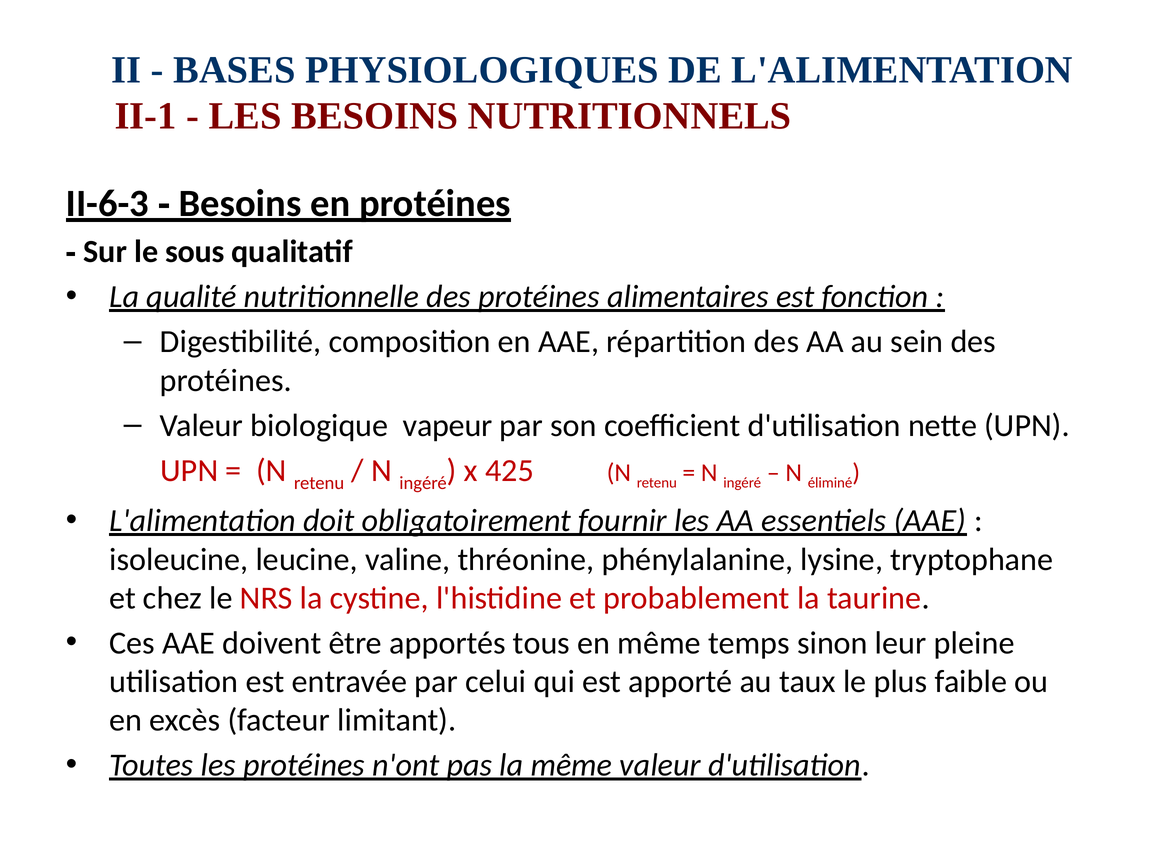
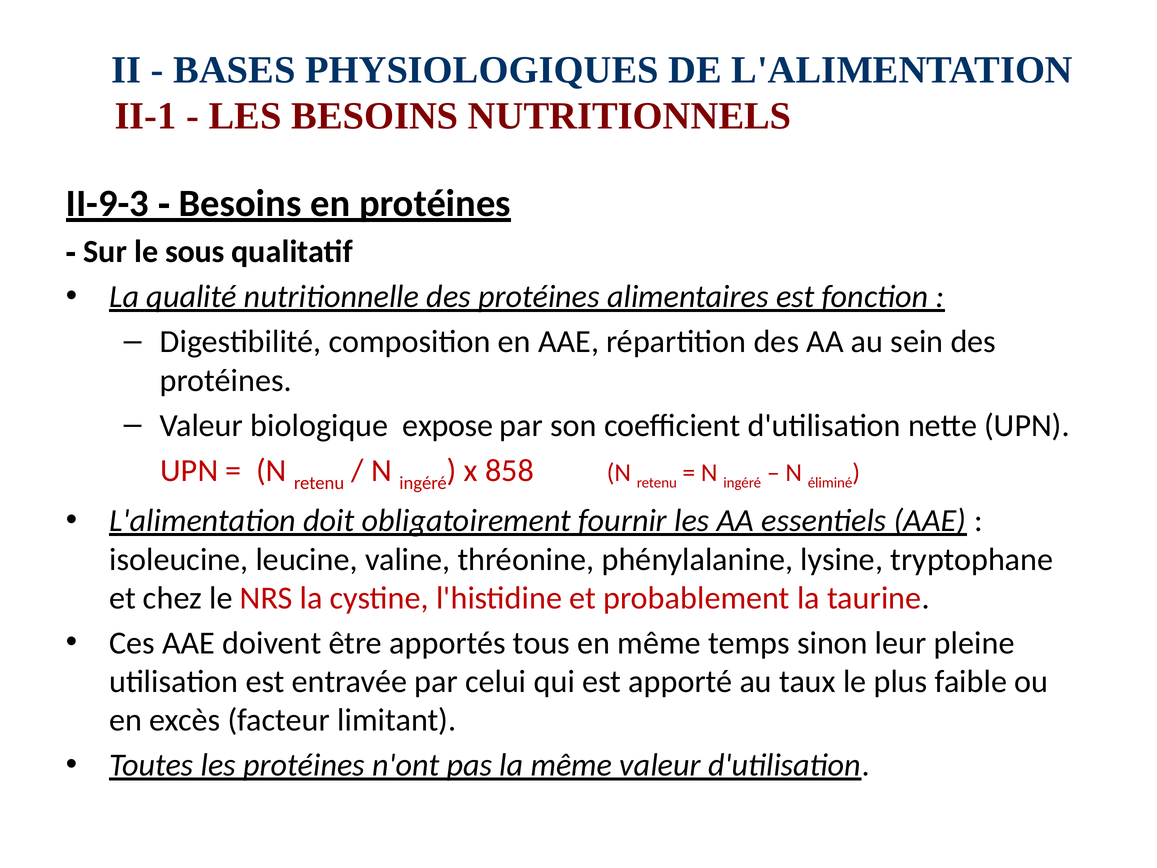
II-6-3: II-6-3 -> II-9-3
vapeur: vapeur -> expose
425: 425 -> 858
